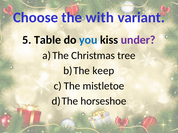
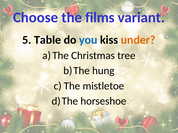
with: with -> films
under colour: purple -> orange
keep: keep -> hung
